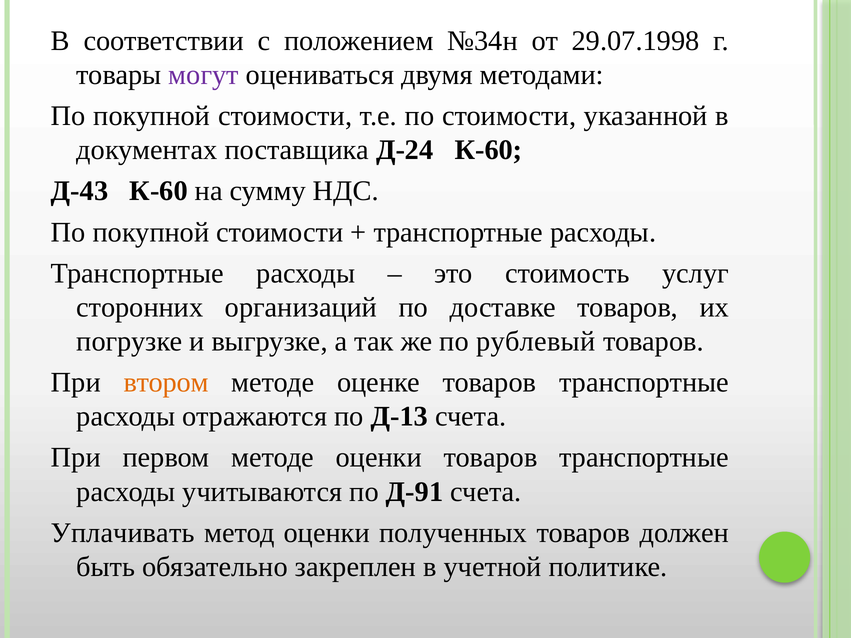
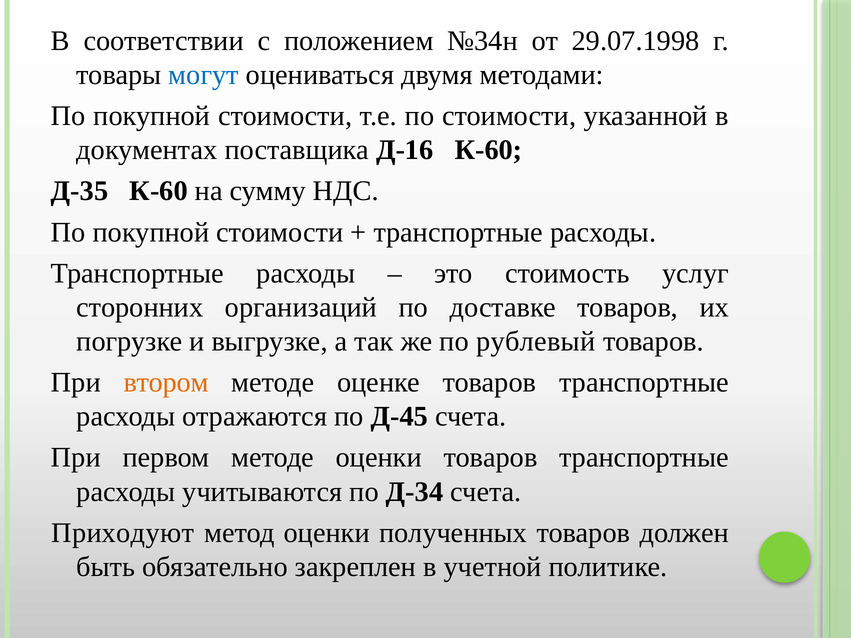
могут colour: purple -> blue
Д-24: Д-24 -> Д-16
Д-43: Д-43 -> Д-35
Д-13: Д-13 -> Д-45
Д-91: Д-91 -> Д-34
Уплачивать: Уплачивать -> Приходуют
